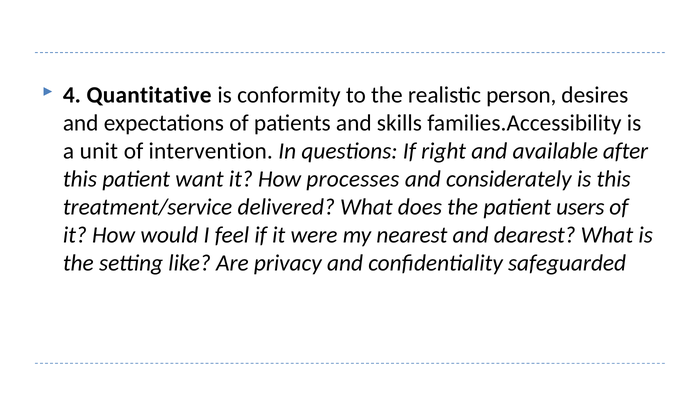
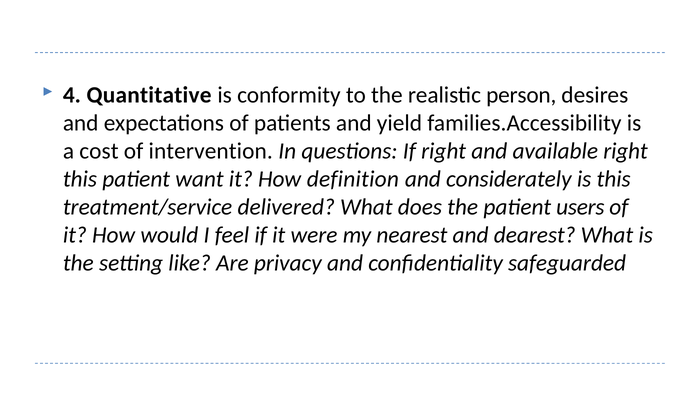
skills: skills -> yield
unit: unit -> cost
available after: after -> right
processes: processes -> definition
